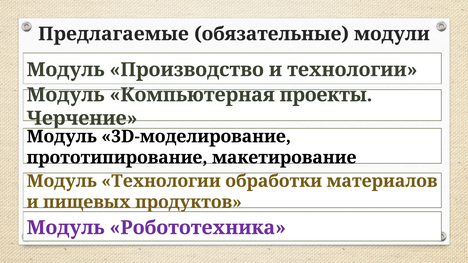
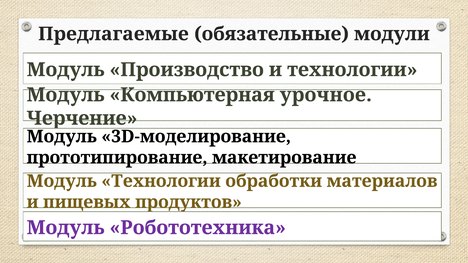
проекты: проекты -> урочное
